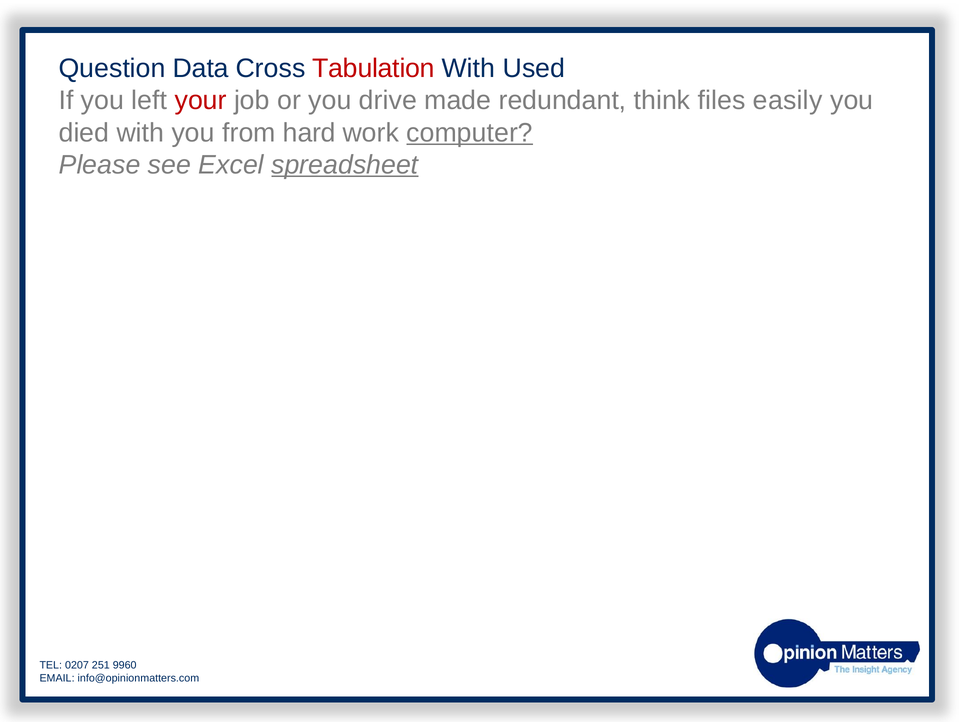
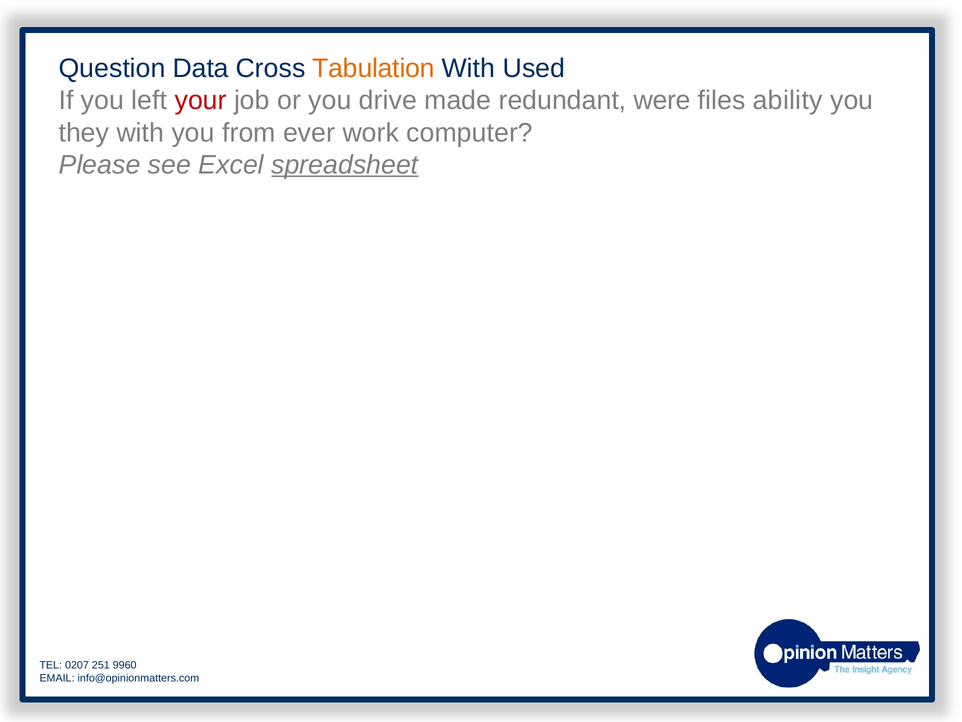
Tabulation colour: red -> orange
think: think -> were
easily: easily -> ability
died: died -> they
hard: hard -> ever
computer underline: present -> none
